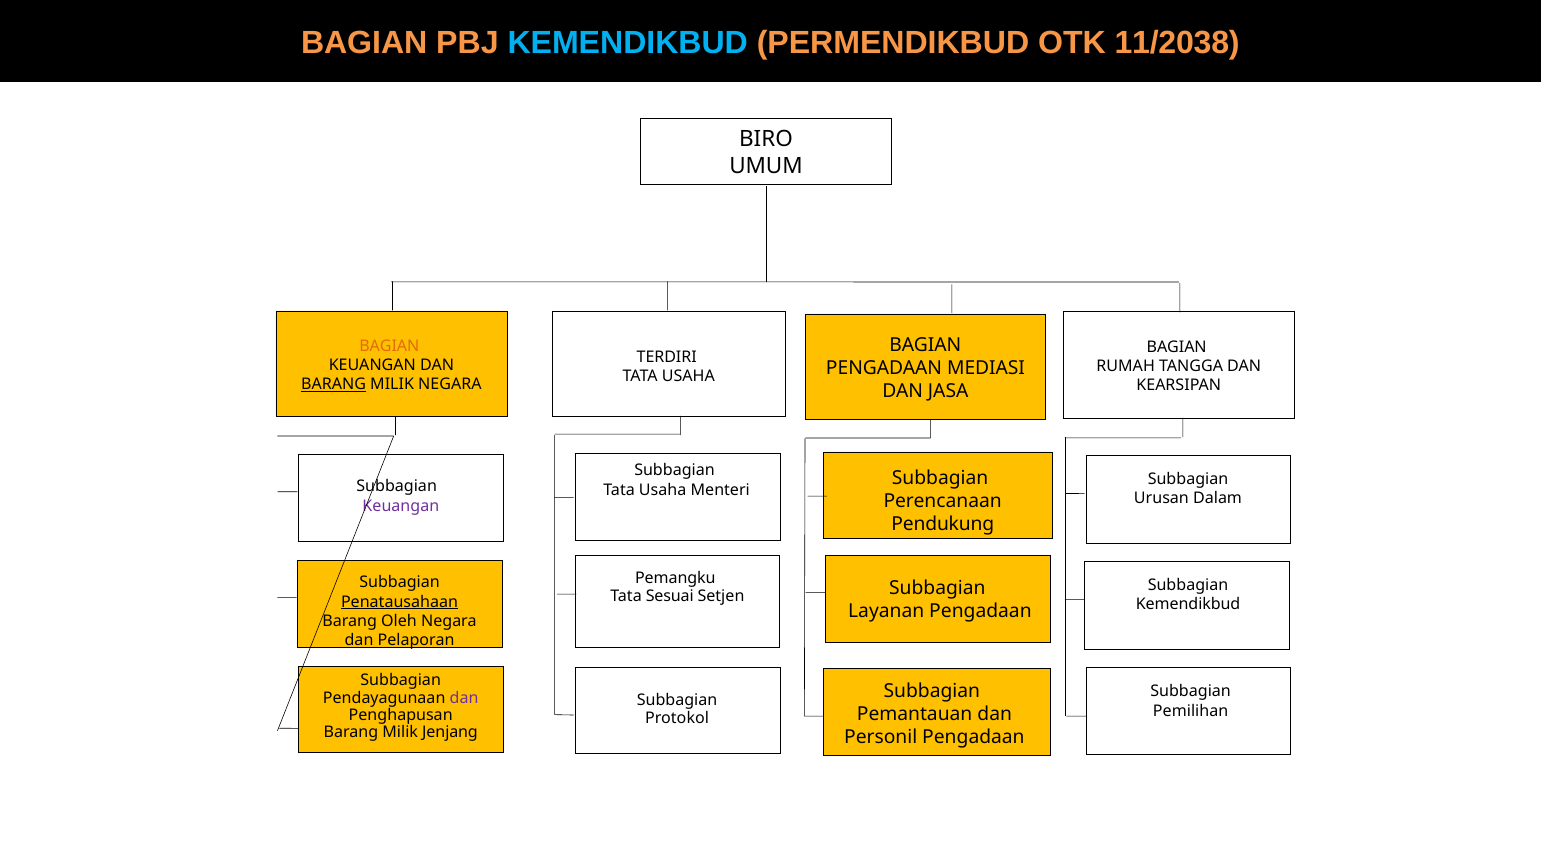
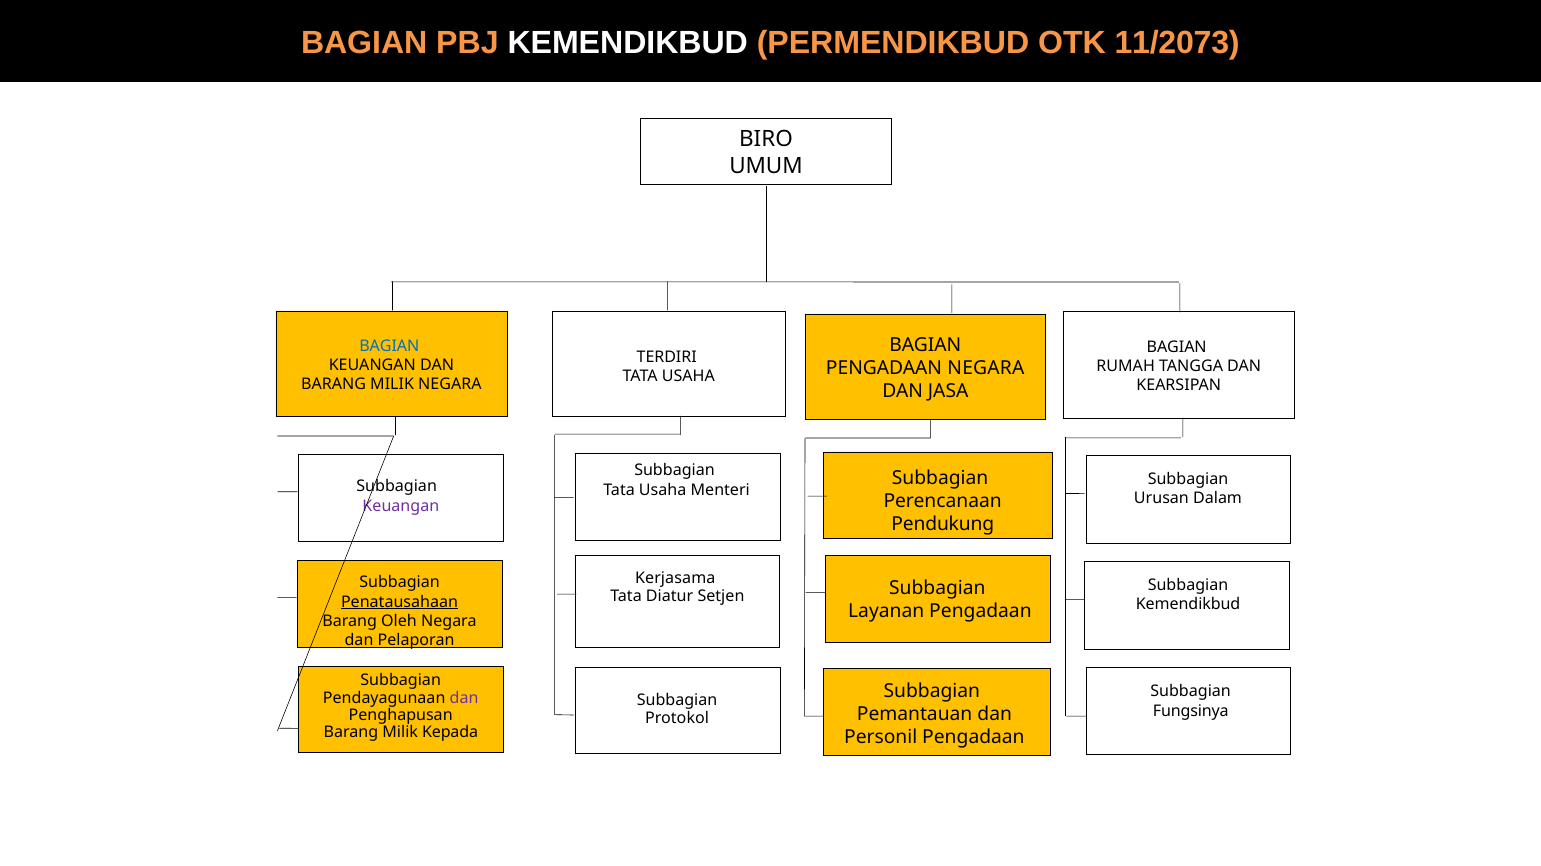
KEMENDIKBUD at (628, 43) colour: light blue -> white
11/2038: 11/2038 -> 11/2073
BAGIAN at (389, 346) colour: orange -> blue
PENGADAAN MEDIASI: MEDIASI -> NEGARA
BARANG at (334, 385) underline: present -> none
Pemangku: Pemangku -> Kerjasama
Sesuai: Sesuai -> Diatur
Pemilihan: Pemilihan -> Fungsinya
Jenjang: Jenjang -> Kepada
